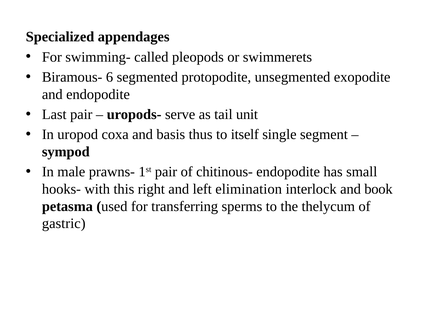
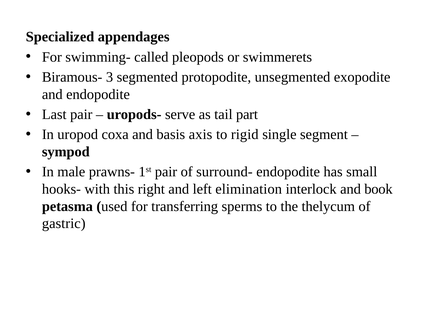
6: 6 -> 3
unit: unit -> part
thus: thus -> axis
itself: itself -> rigid
chitinous-: chitinous- -> surround-
